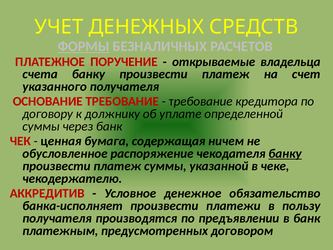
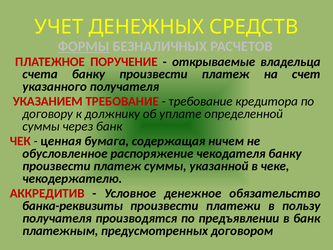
ОСНОВАНИЕ: ОСНОВАНИЕ -> УКАЗАНИЕМ
банку at (285, 153) underline: present -> none
банка-исполняет: банка-исполняет -> банка-реквизиты
